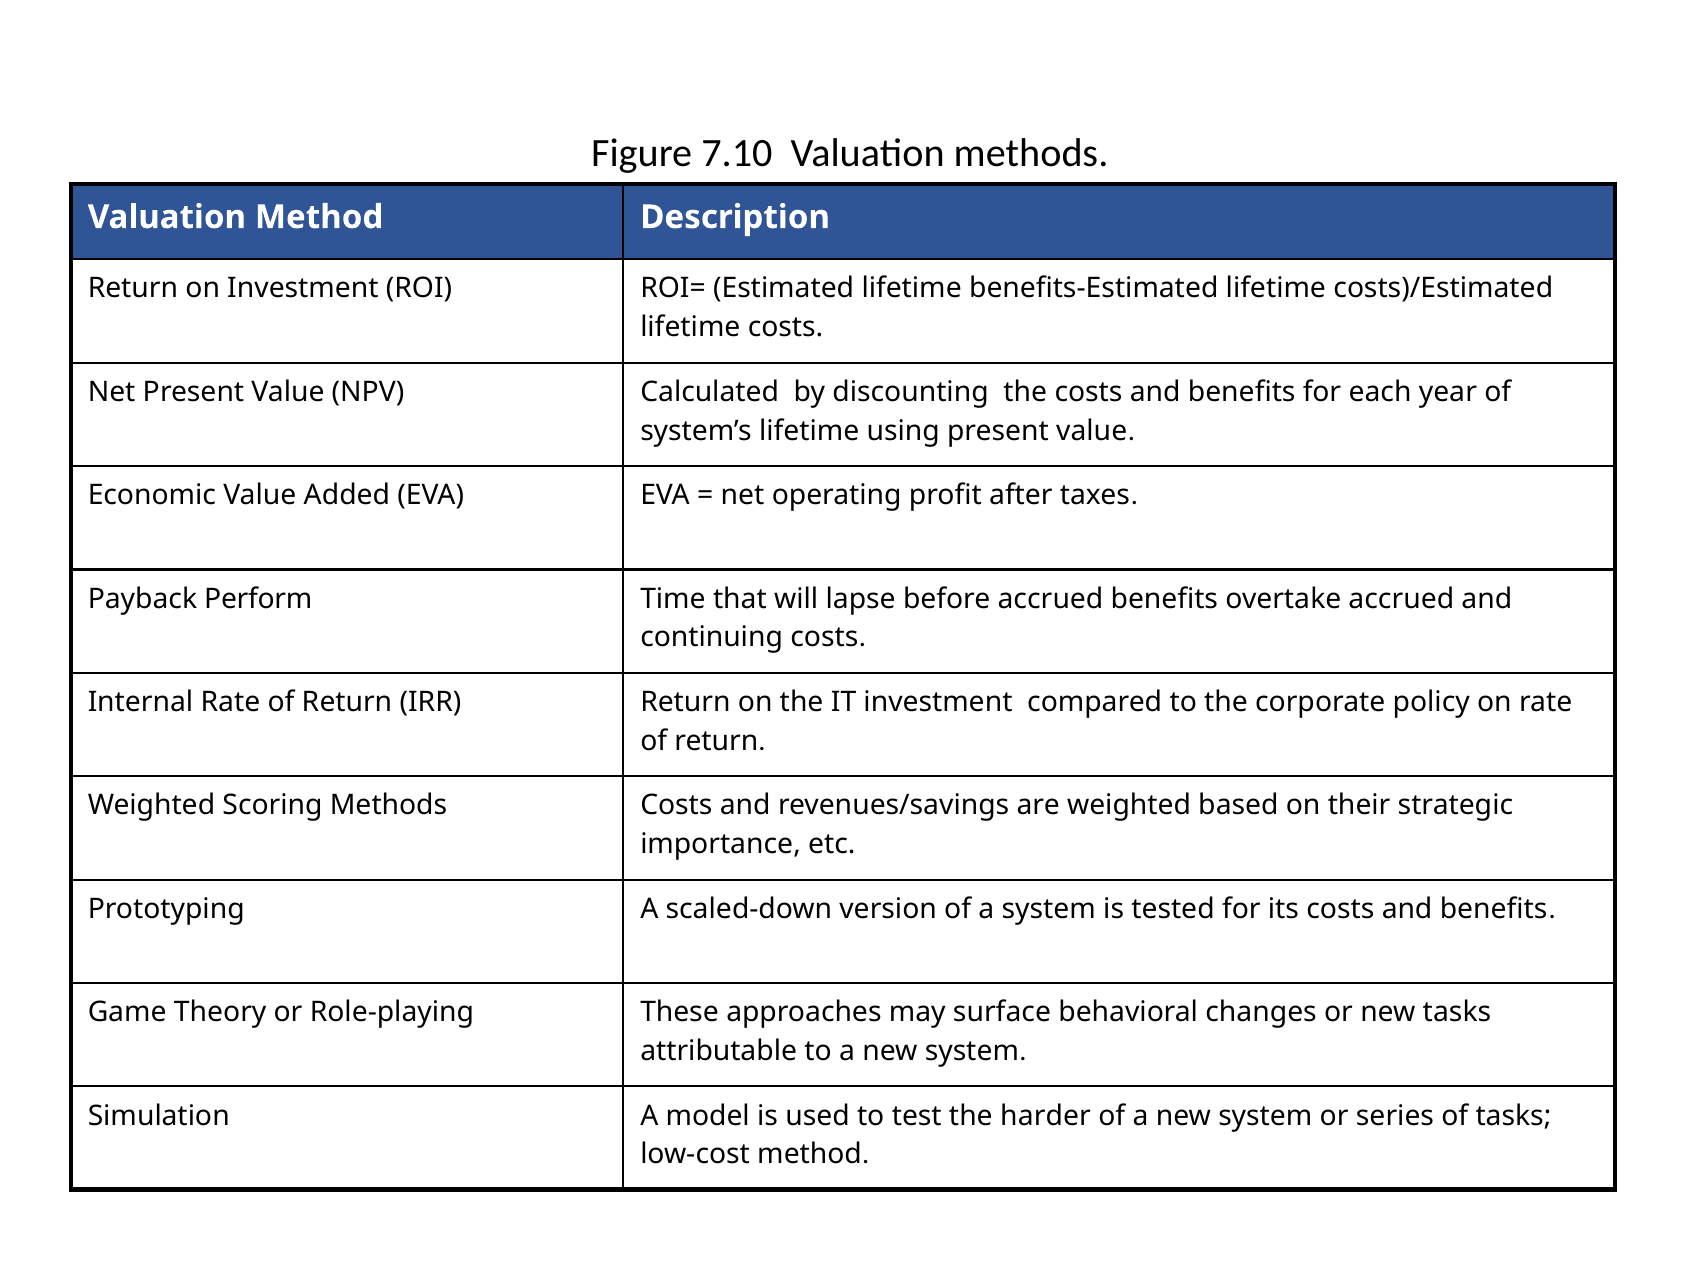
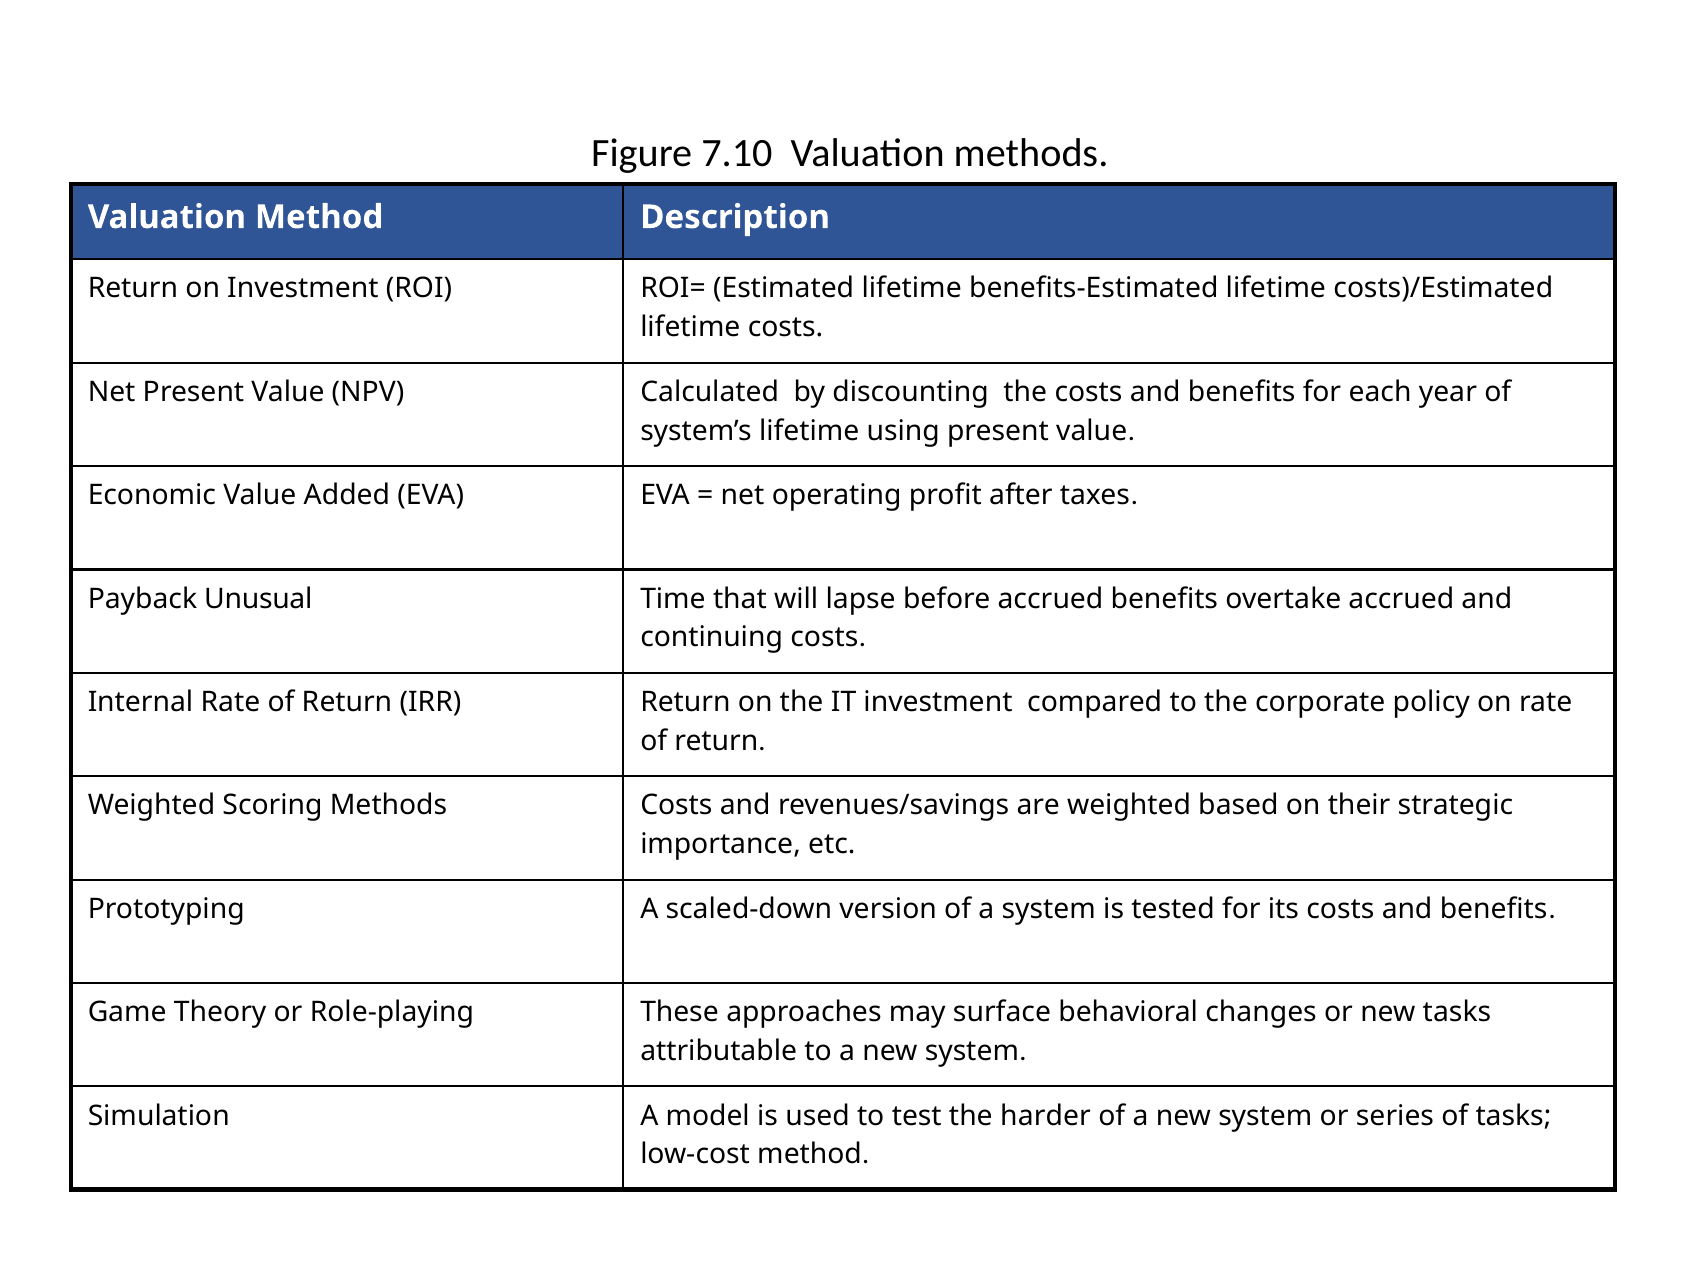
Perform: Perform -> Unusual
